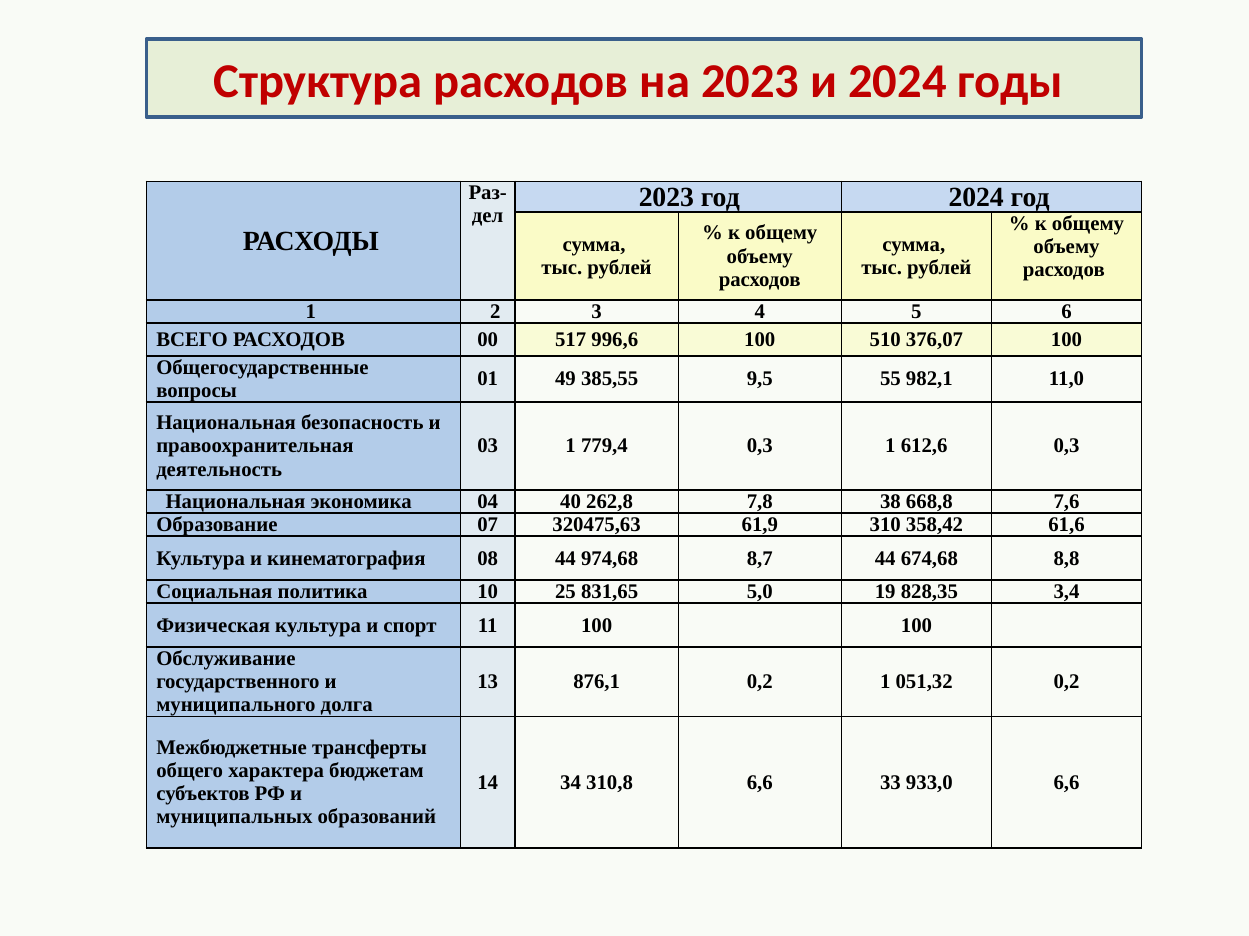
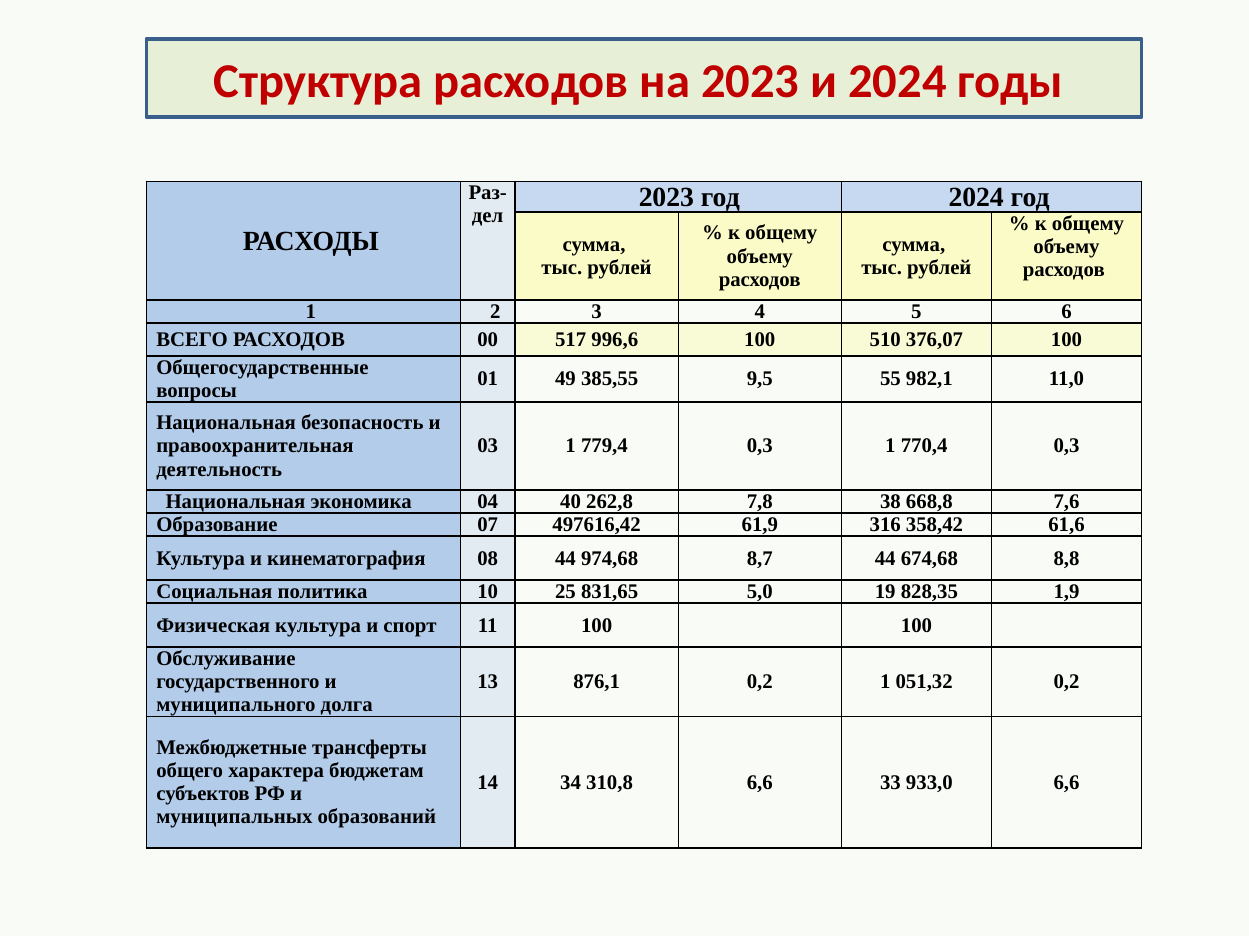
612,6: 612,6 -> 770,4
320475,63: 320475,63 -> 497616,42
310: 310 -> 316
3,4: 3,4 -> 1,9
